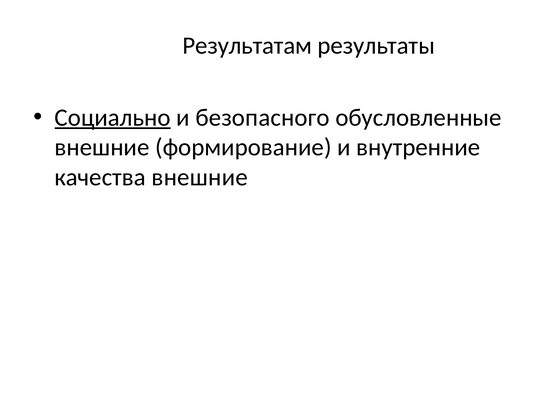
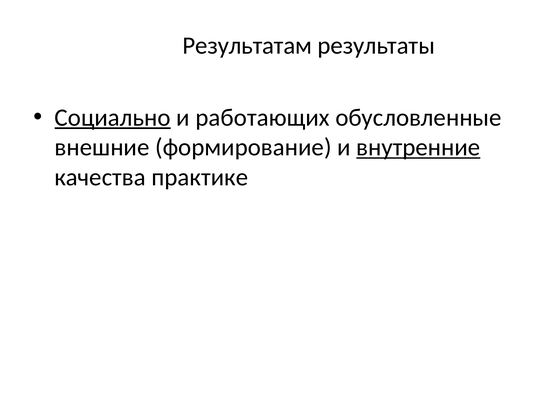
безопасного: безопасного -> работающих
внутренние underline: none -> present
качества внешние: внешние -> практике
